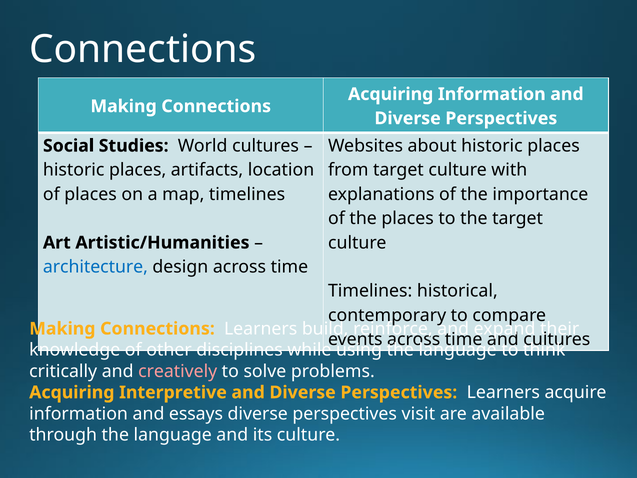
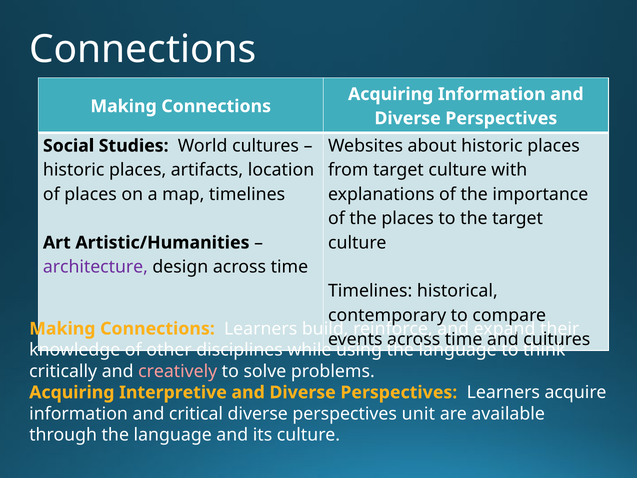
architecture colour: blue -> purple
essays: essays -> critical
visit: visit -> unit
